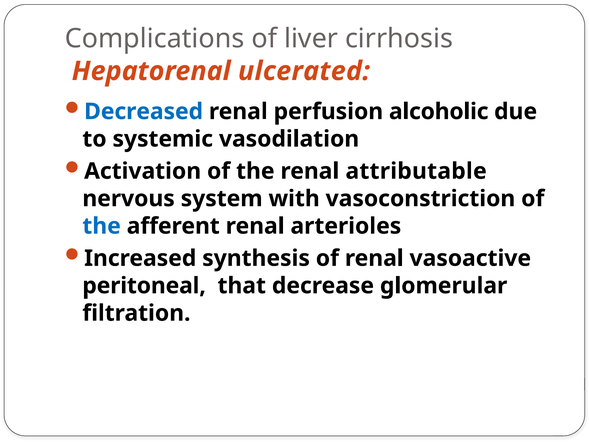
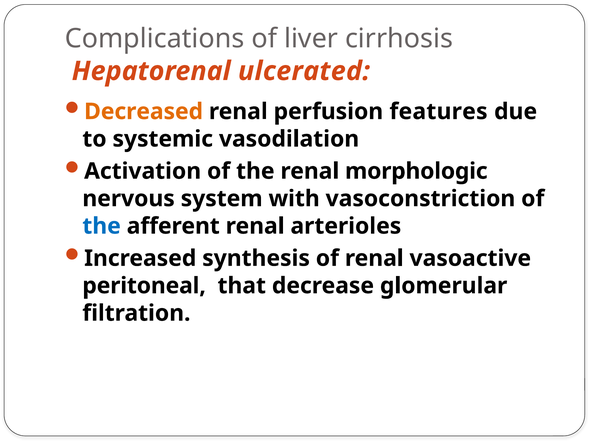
Decreased colour: blue -> orange
alcoholic: alcoholic -> features
attributable: attributable -> morphologic
